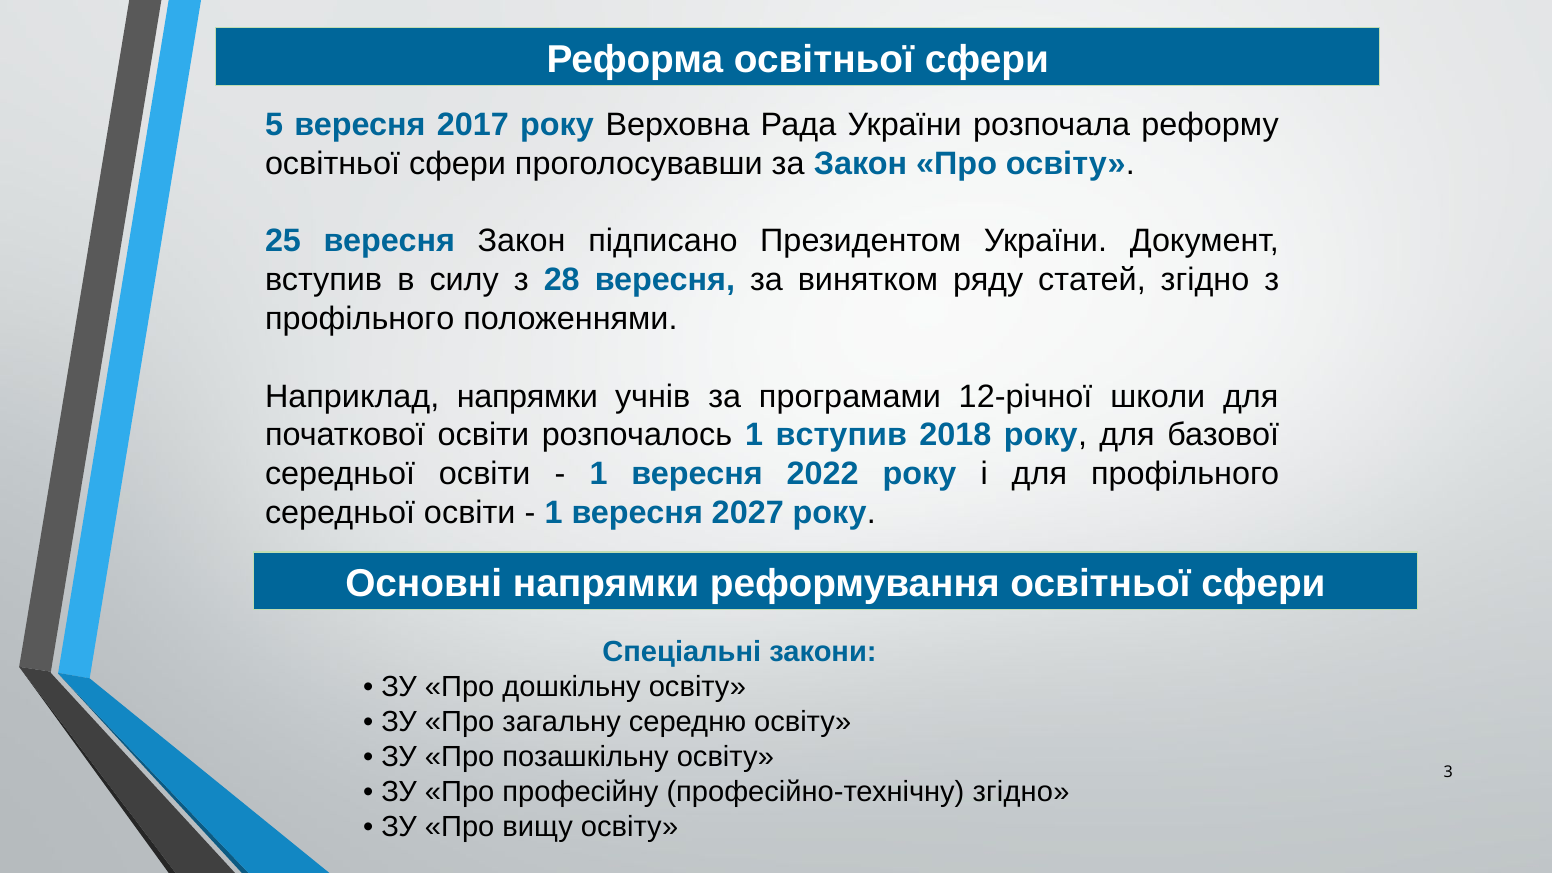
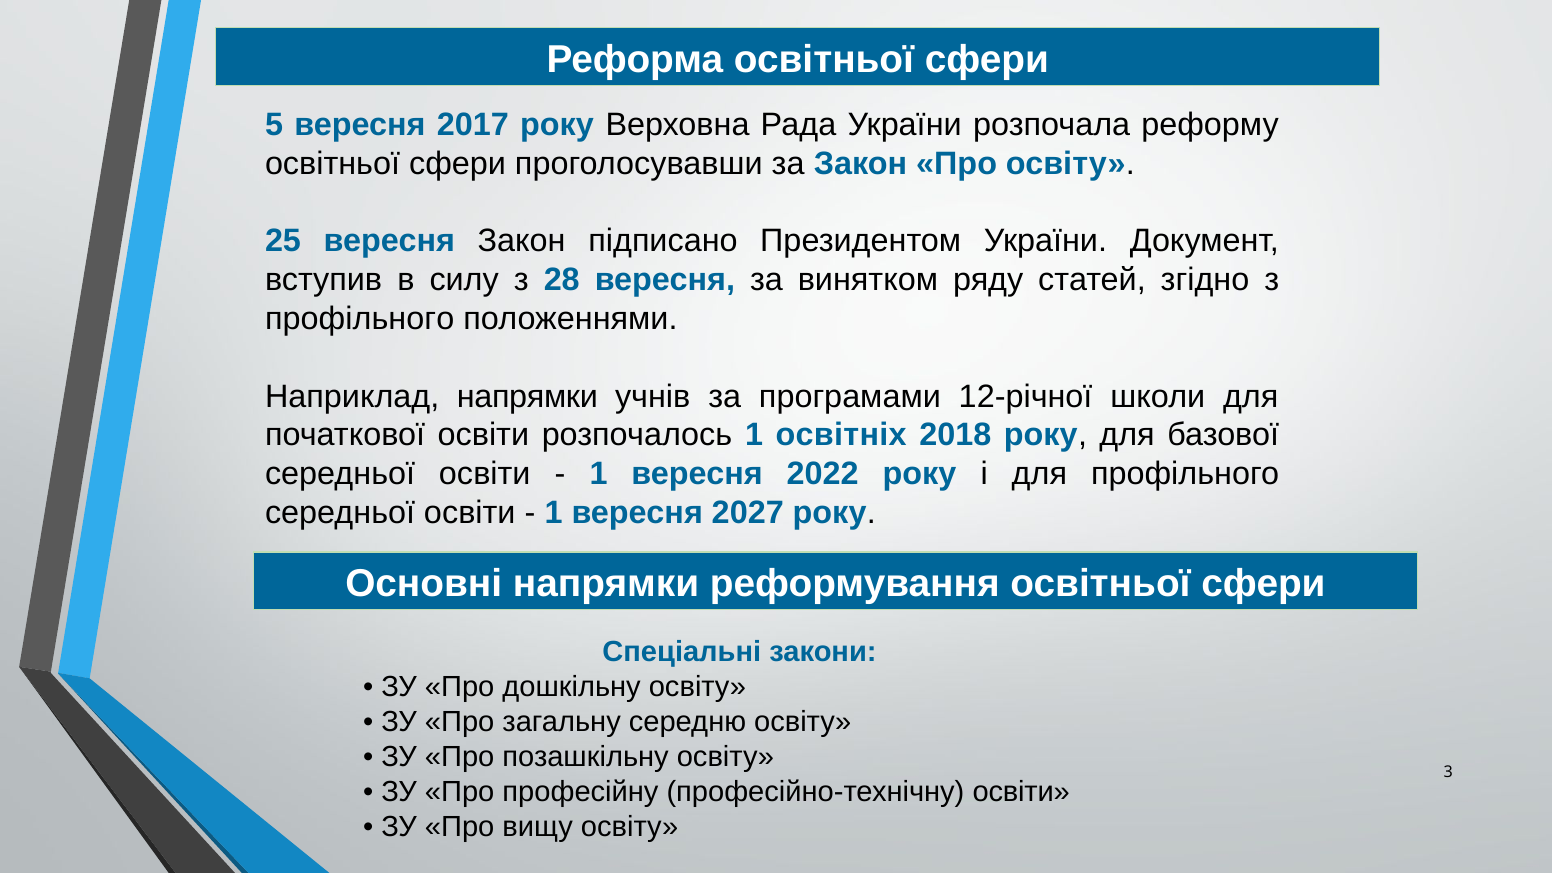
1 вступив: вступив -> освітніх
професійно-технічну згідно: згідно -> освіти
